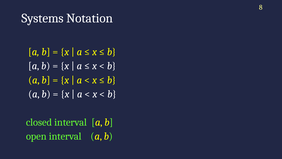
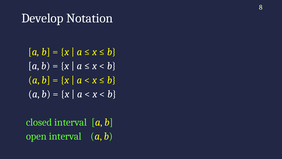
Systems: Systems -> Develop
